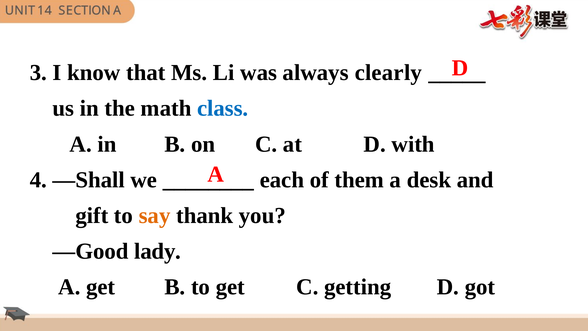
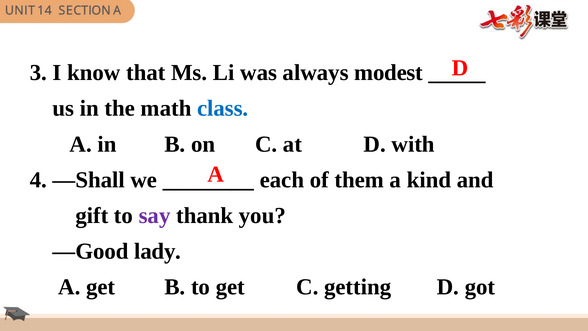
clearly: clearly -> modest
desk: desk -> kind
say colour: orange -> purple
